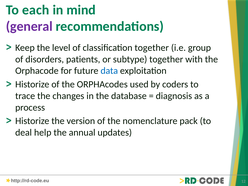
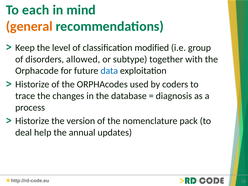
general colour: purple -> orange
classification together: together -> modified
patients: patients -> allowed
